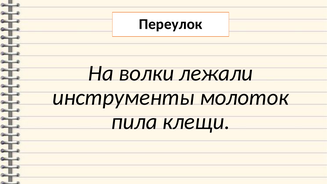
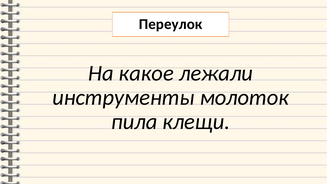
волки: волки -> какое
